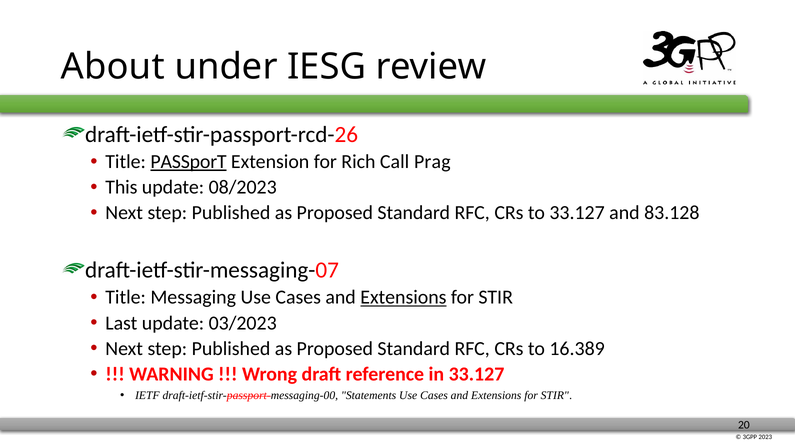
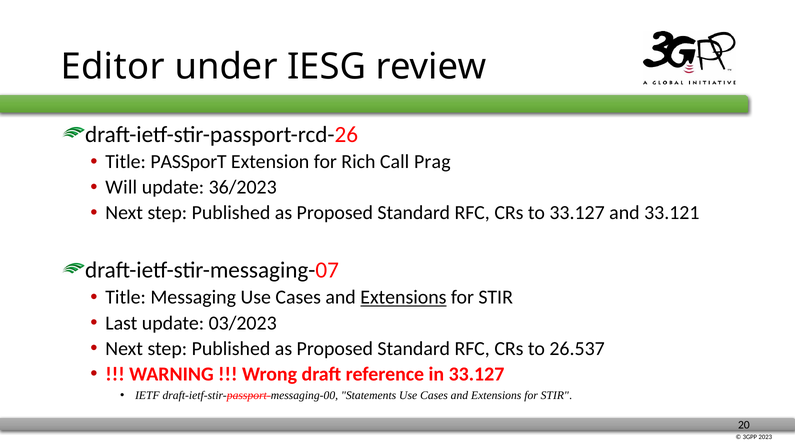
About: About -> Editor
PASSporT underline: present -> none
This: This -> Will
08/2023: 08/2023 -> 36/2023
83.128: 83.128 -> 33.121
16.389: 16.389 -> 26.537
